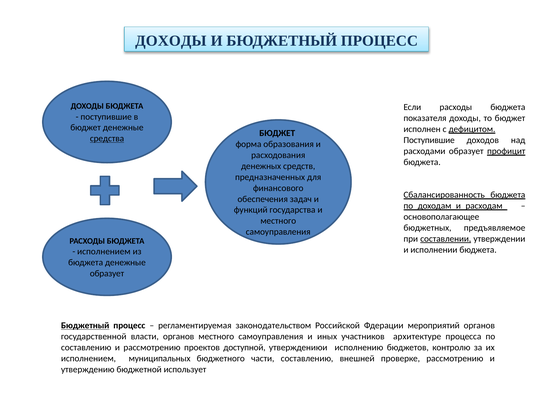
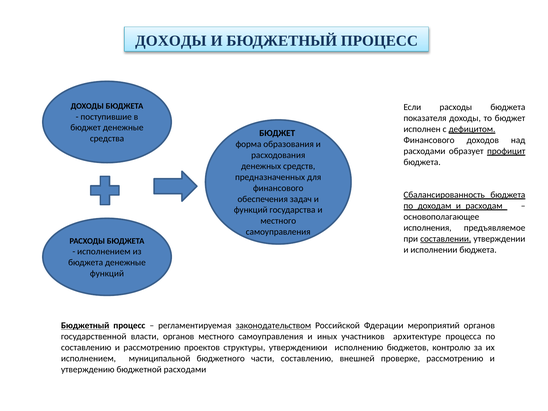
средства underline: present -> none
Поступившие at (429, 140): Поступившие -> Финансового
бюджетных: бюджетных -> исполнения
образует at (107, 273): образует -> функций
законодательством underline: none -> present
доступной: доступной -> структуры
муниципальных: муниципальных -> муниципальной
бюджетной использует: использует -> расходами
